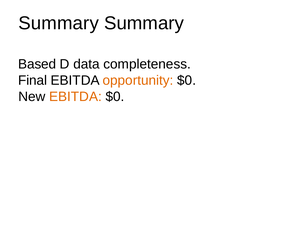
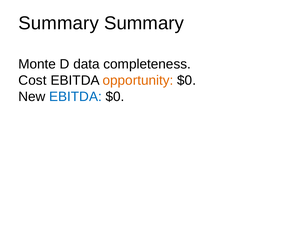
Based: Based -> Monte
Final: Final -> Cost
EBITDA at (75, 97) colour: orange -> blue
